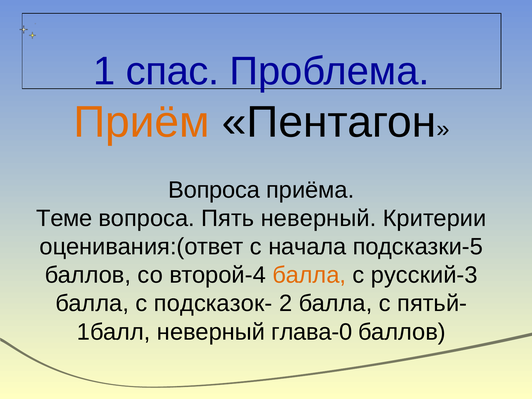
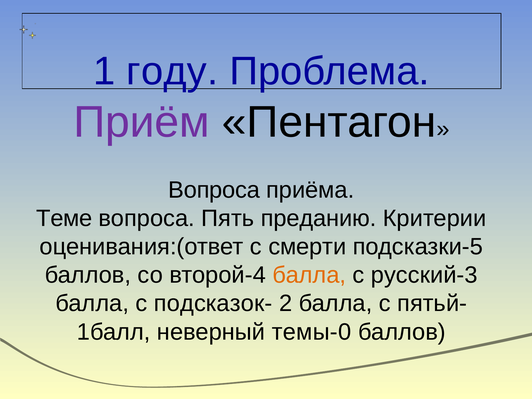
спас: спас -> году
Приём colour: orange -> purple
Пять неверный: неверный -> преданию
начала: начала -> смерти
глава-0: глава-0 -> темы-0
